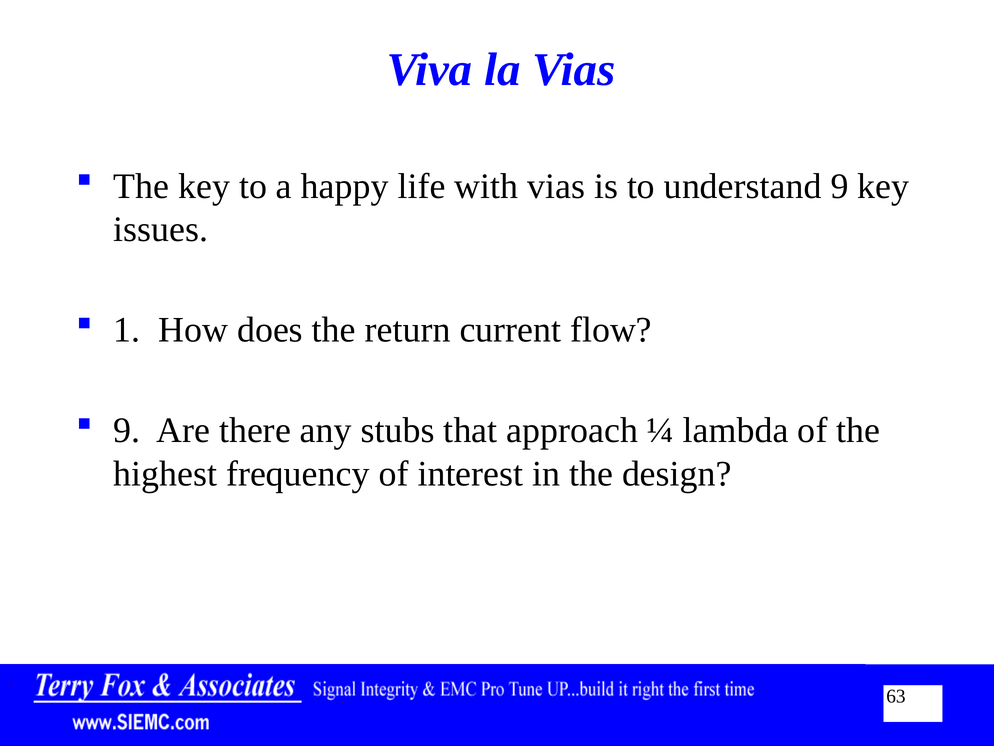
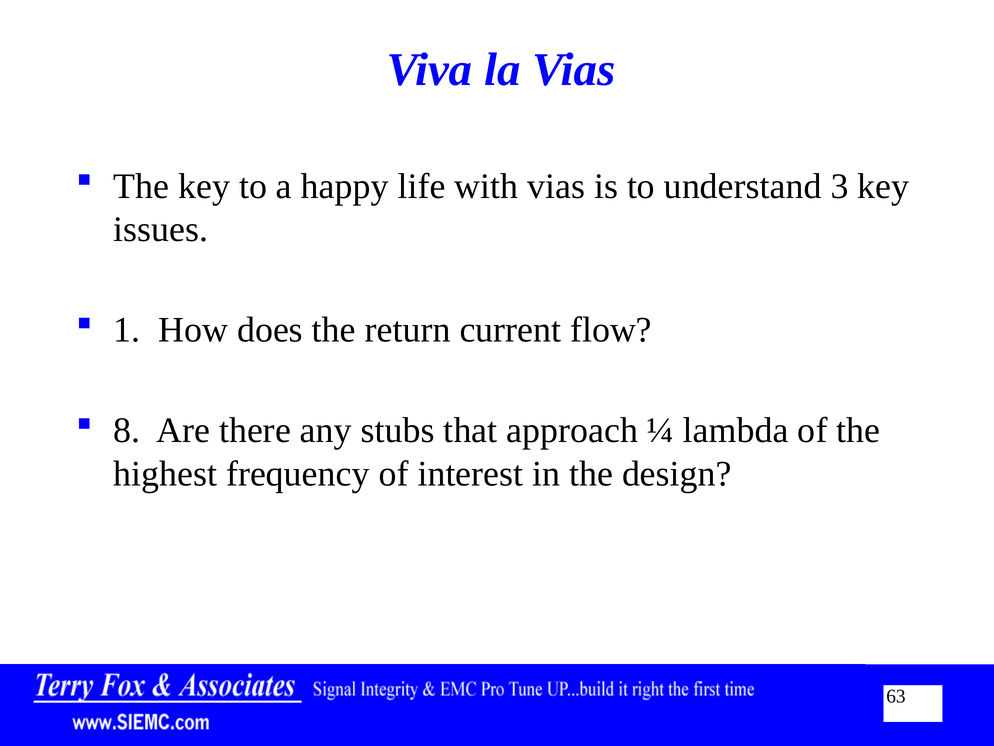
understand 9: 9 -> 3
9 at (127, 430): 9 -> 8
